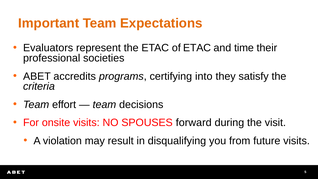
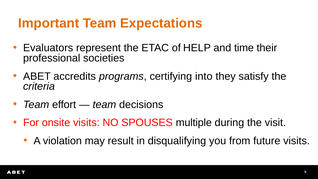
of ETAC: ETAC -> HELP
forward: forward -> multiple
